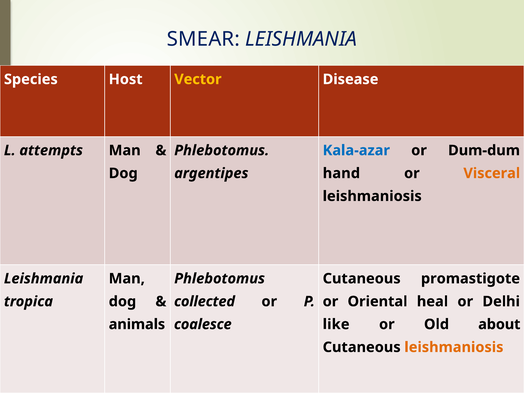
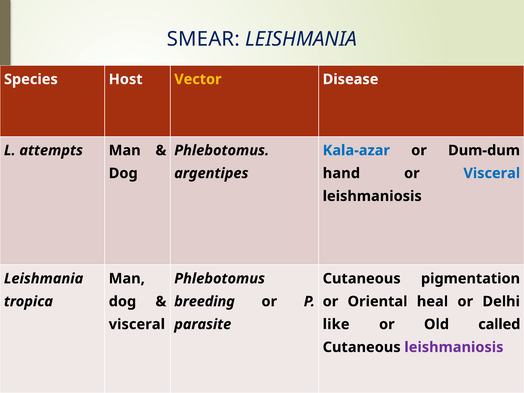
Visceral at (492, 173) colour: orange -> blue
promastigote: promastigote -> pigmentation
collected: collected -> breeding
animals at (137, 324): animals -> visceral
coalesce: coalesce -> parasite
about: about -> called
leishmaniosis at (454, 347) colour: orange -> purple
